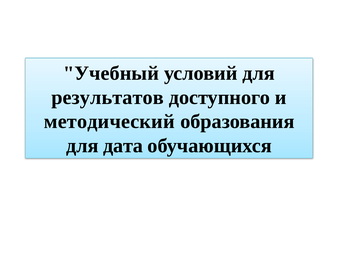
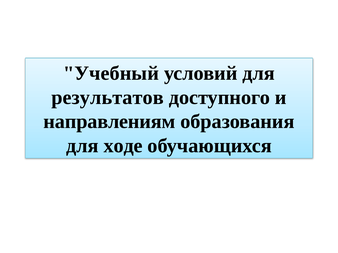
методический: методический -> направлениям
дата: дата -> ходе
